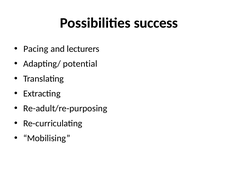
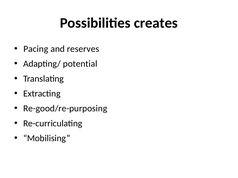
success: success -> creates
lecturers: lecturers -> reserves
Re-adult/re-purposing: Re-adult/re-purposing -> Re-good/re-purposing
